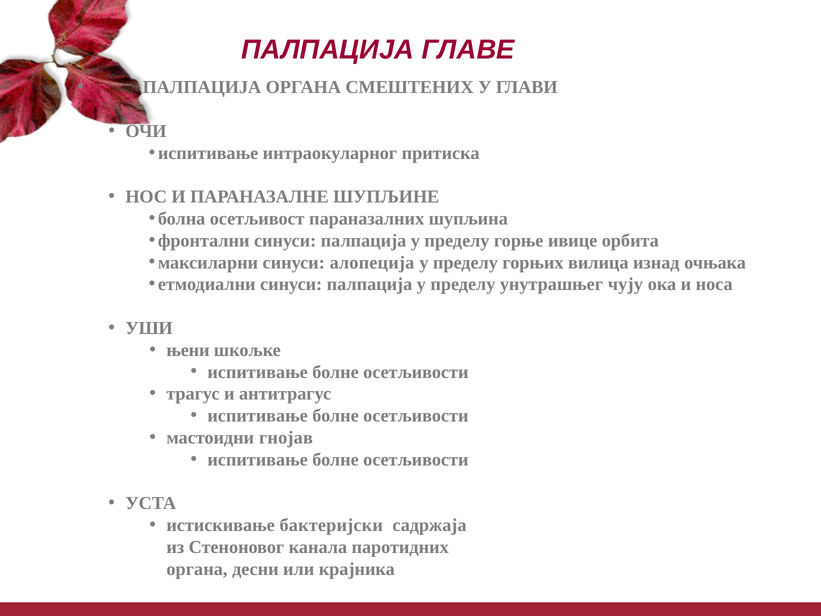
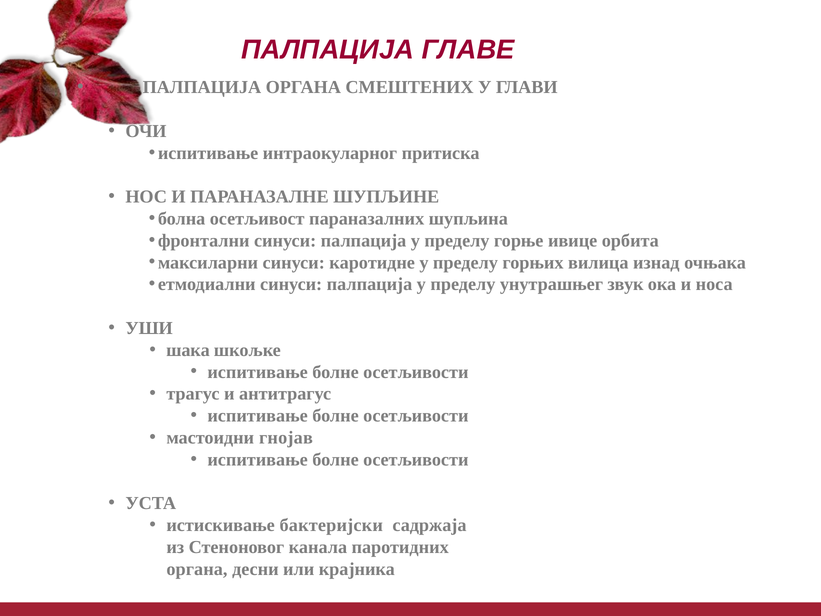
aлопеција: aлопеција -> каротидне
чују: чују -> звук
њени: њени -> шака
